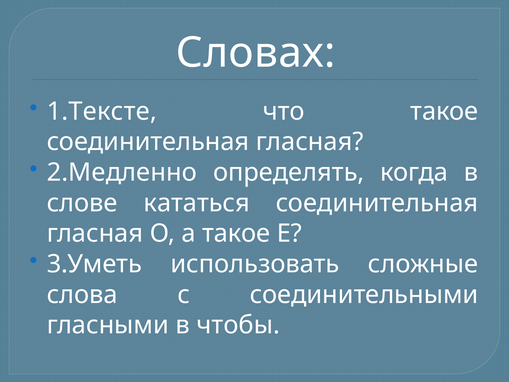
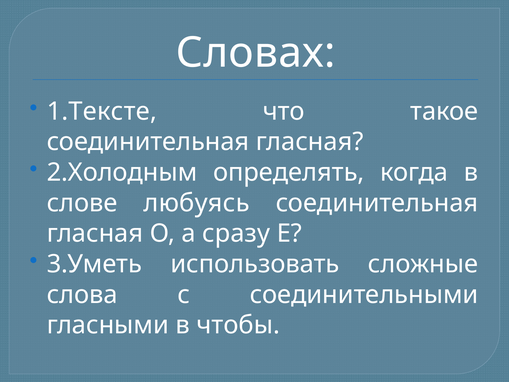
2.Медленно: 2.Медленно -> 2.Холодным
кататься: кататься -> любуясь
а такое: такое -> сразу
